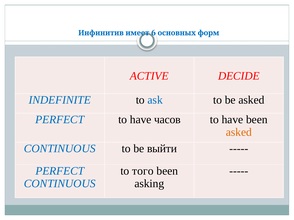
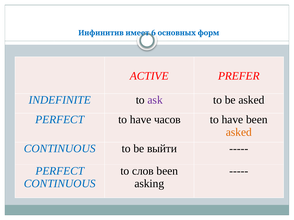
DECIDE: DECIDE -> PREFER
ask colour: blue -> purple
того: того -> слов
